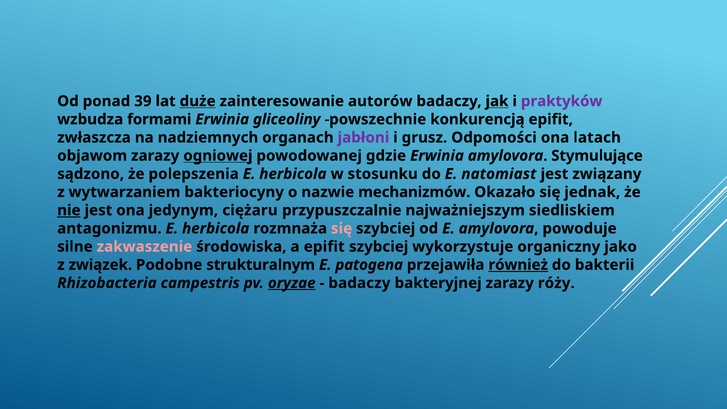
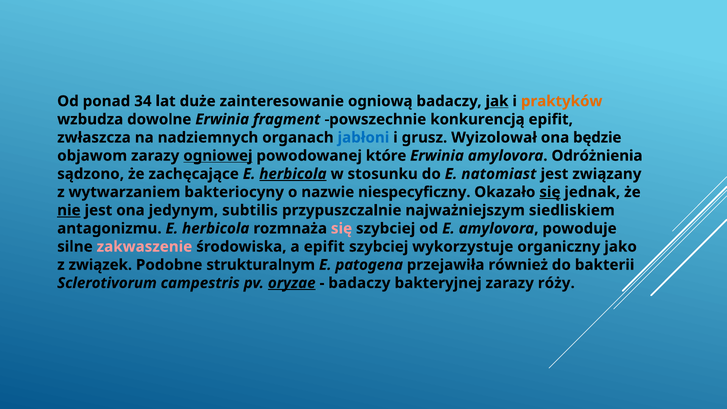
39: 39 -> 34
duże underline: present -> none
autorów: autorów -> ogniową
praktyków colour: purple -> orange
formami: formami -> dowolne
gliceoliny: gliceoliny -> fragment
jabłoni colour: purple -> blue
Odpomości: Odpomości -> Wyizolował
latach: latach -> będzie
gdzie: gdzie -> które
Stymulujące: Stymulujące -> Odróżnienia
polepszenia: polepszenia -> zachęcające
herbicola at (293, 174) underline: none -> present
mechanizmów: mechanizmów -> niespecyficzny
się at (550, 192) underline: none -> present
ciężaru: ciężaru -> subtilis
również underline: present -> none
Rhizobacteria: Rhizobacteria -> Sclerotivorum
